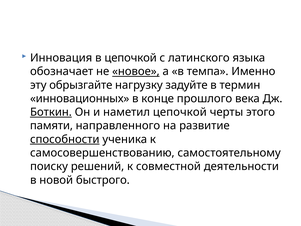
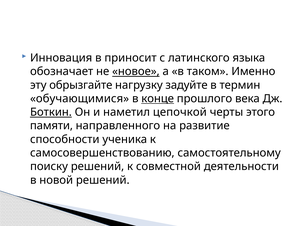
в цепочкой: цепочкой -> приносит
темпа: темпа -> таком
инновационных: инновационных -> обучающимися
конце underline: none -> present
способности underline: present -> none
новой быстрого: быстрого -> решений
